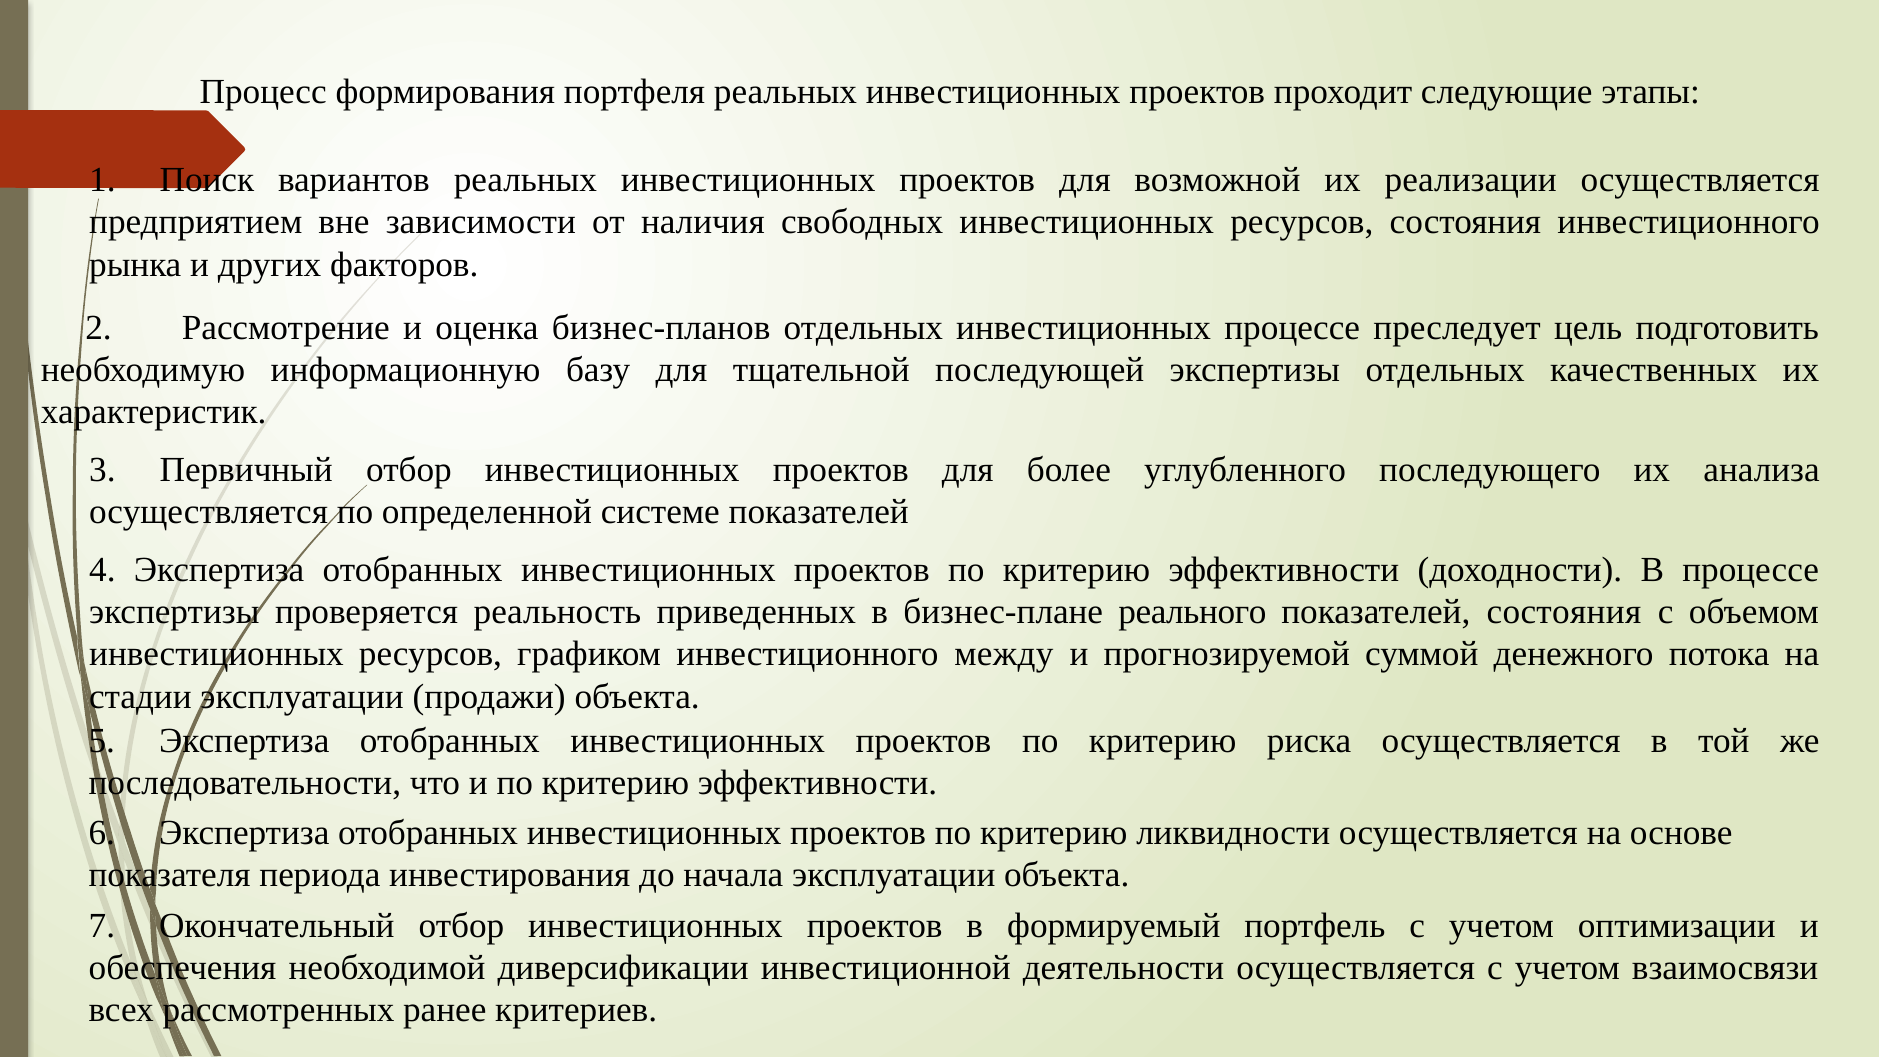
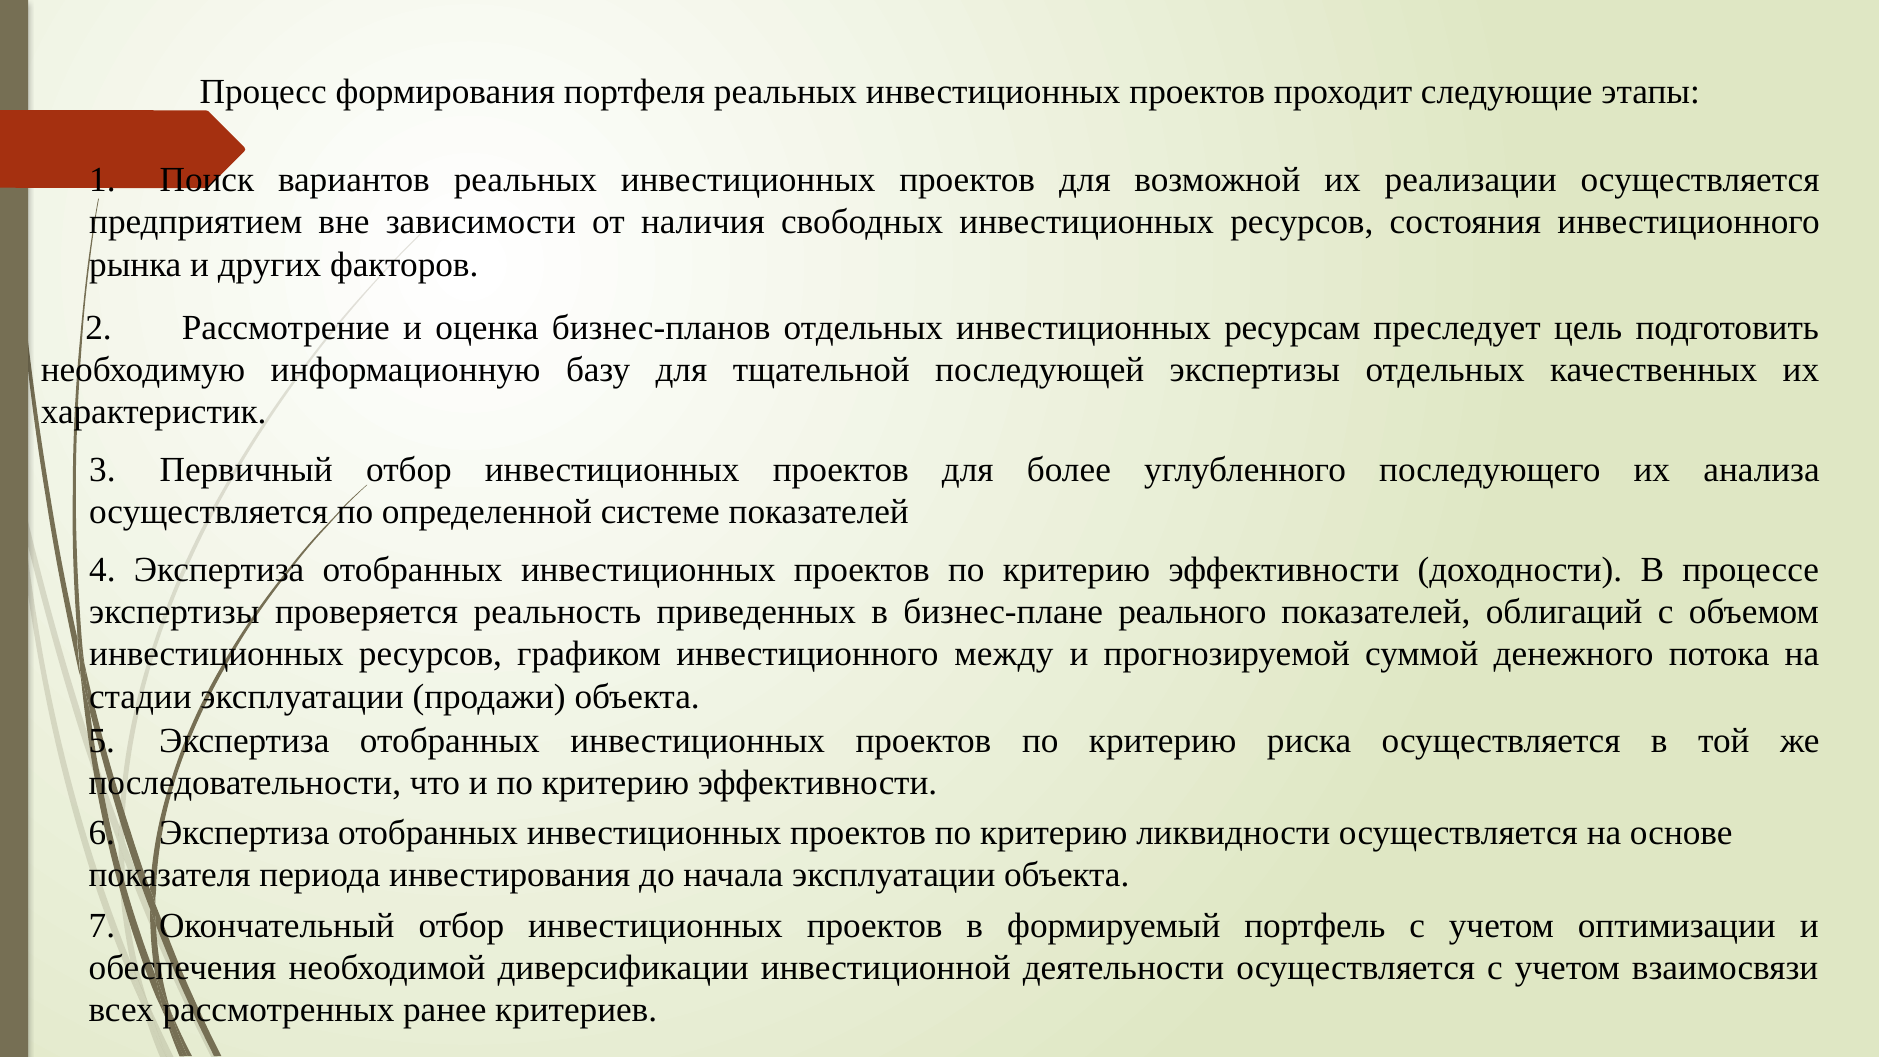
инвестиционных процессе: процессе -> ресурсам
показателей состояния: состояния -> облигаций
